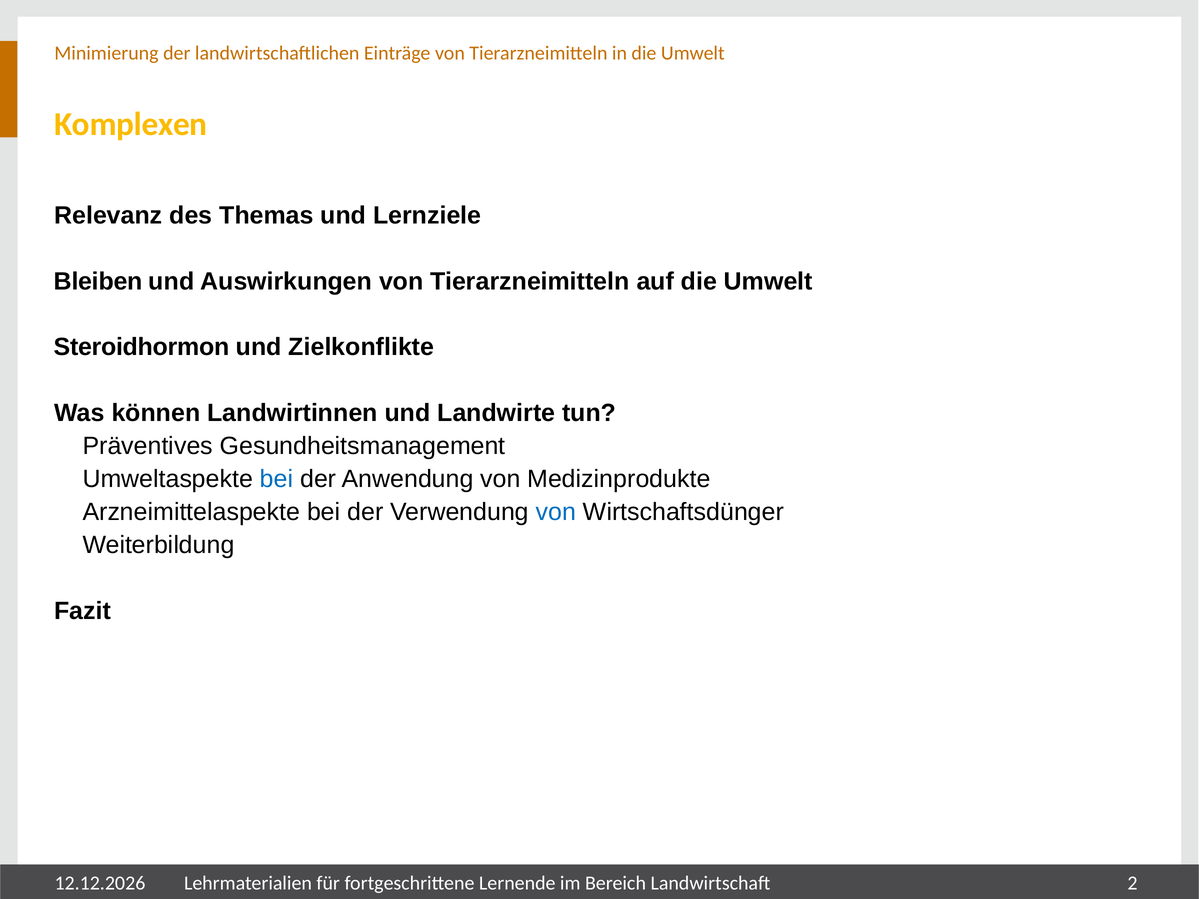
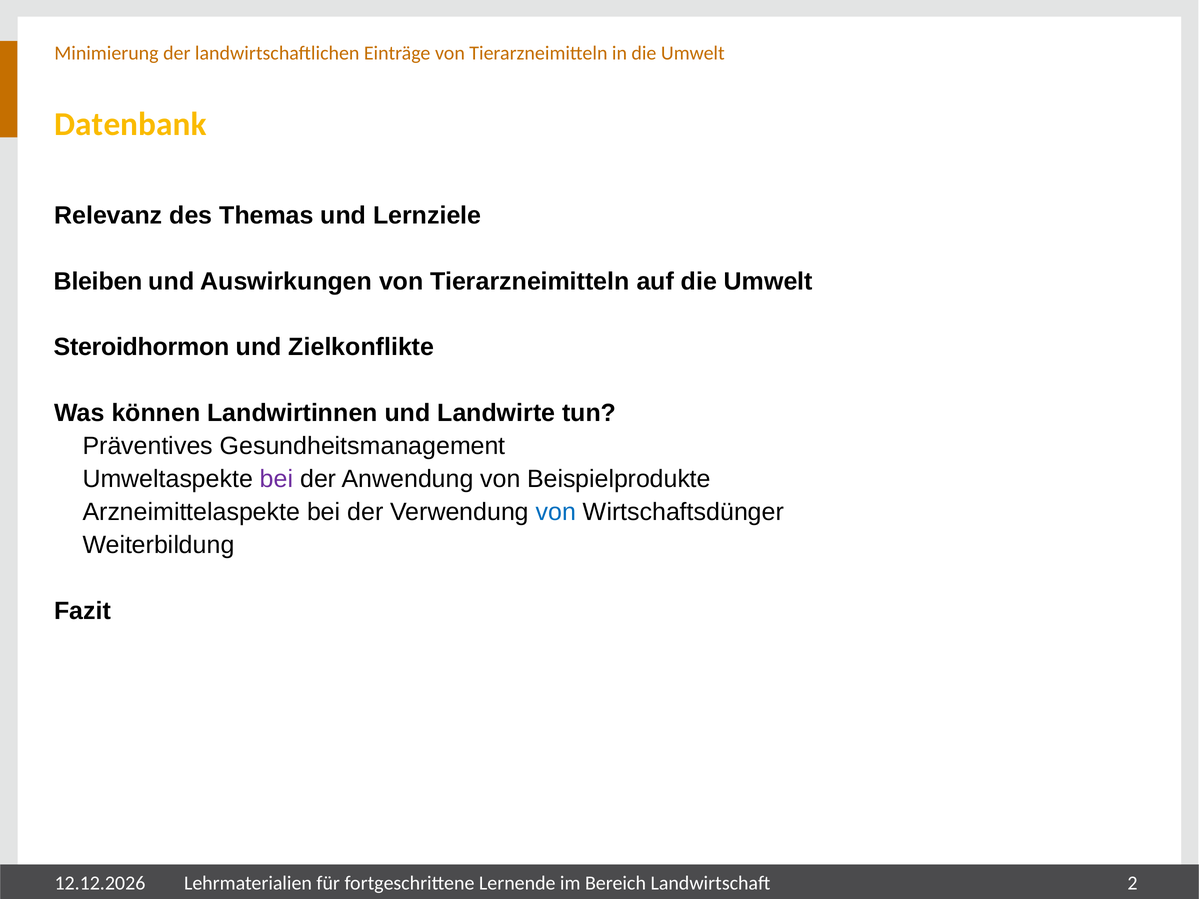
Komplexen: Komplexen -> Datenbank
bei at (277, 479) colour: blue -> purple
Medizinprodukte: Medizinprodukte -> Beispielprodukte
